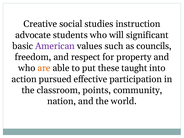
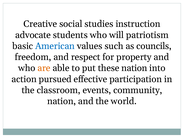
significant: significant -> patriotism
American colour: purple -> blue
these taught: taught -> nation
points: points -> events
